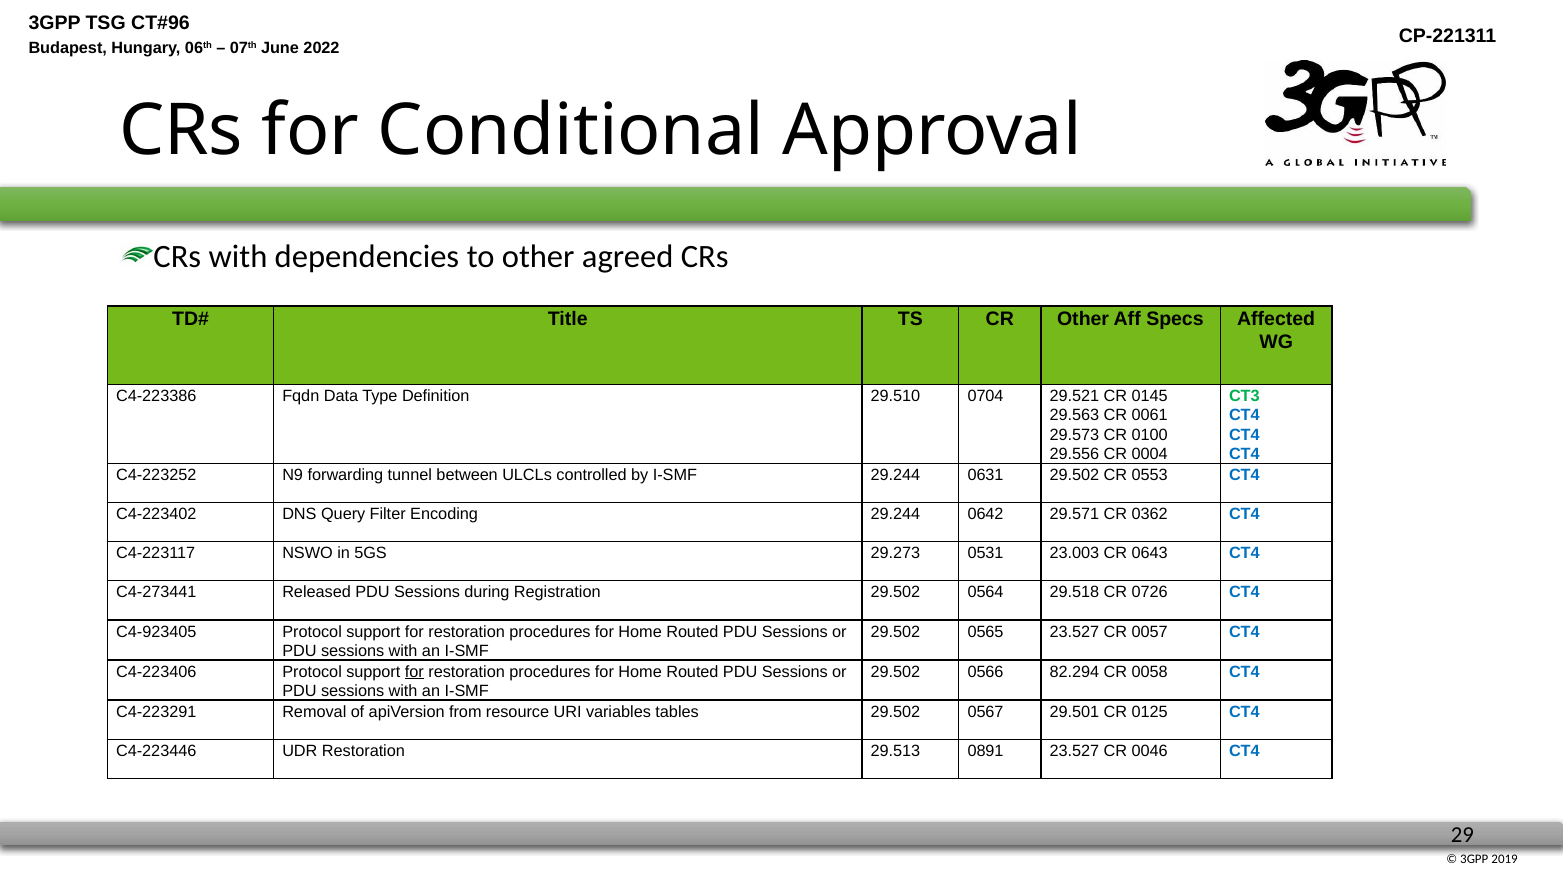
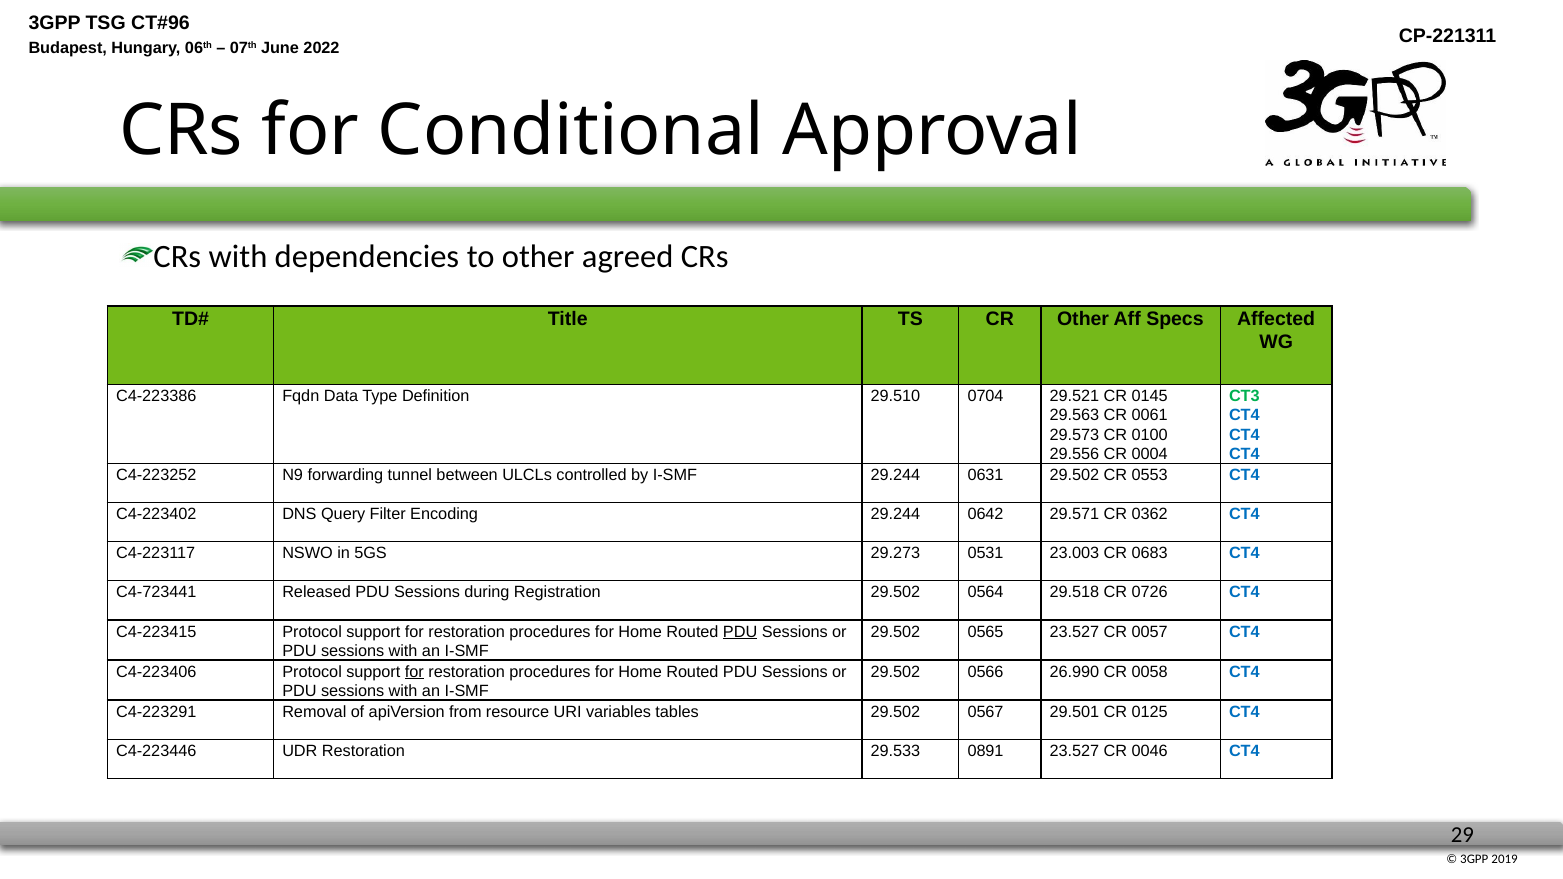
0643: 0643 -> 0683
C4-273441: C4-273441 -> C4-723441
C4-923405: C4-923405 -> C4-223415
PDU at (740, 632) underline: none -> present
82.294: 82.294 -> 26.990
29.513: 29.513 -> 29.533
